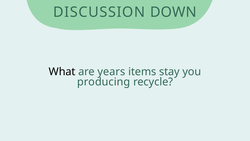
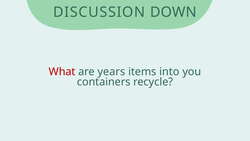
What colour: black -> red
stay: stay -> into
producing: producing -> containers
